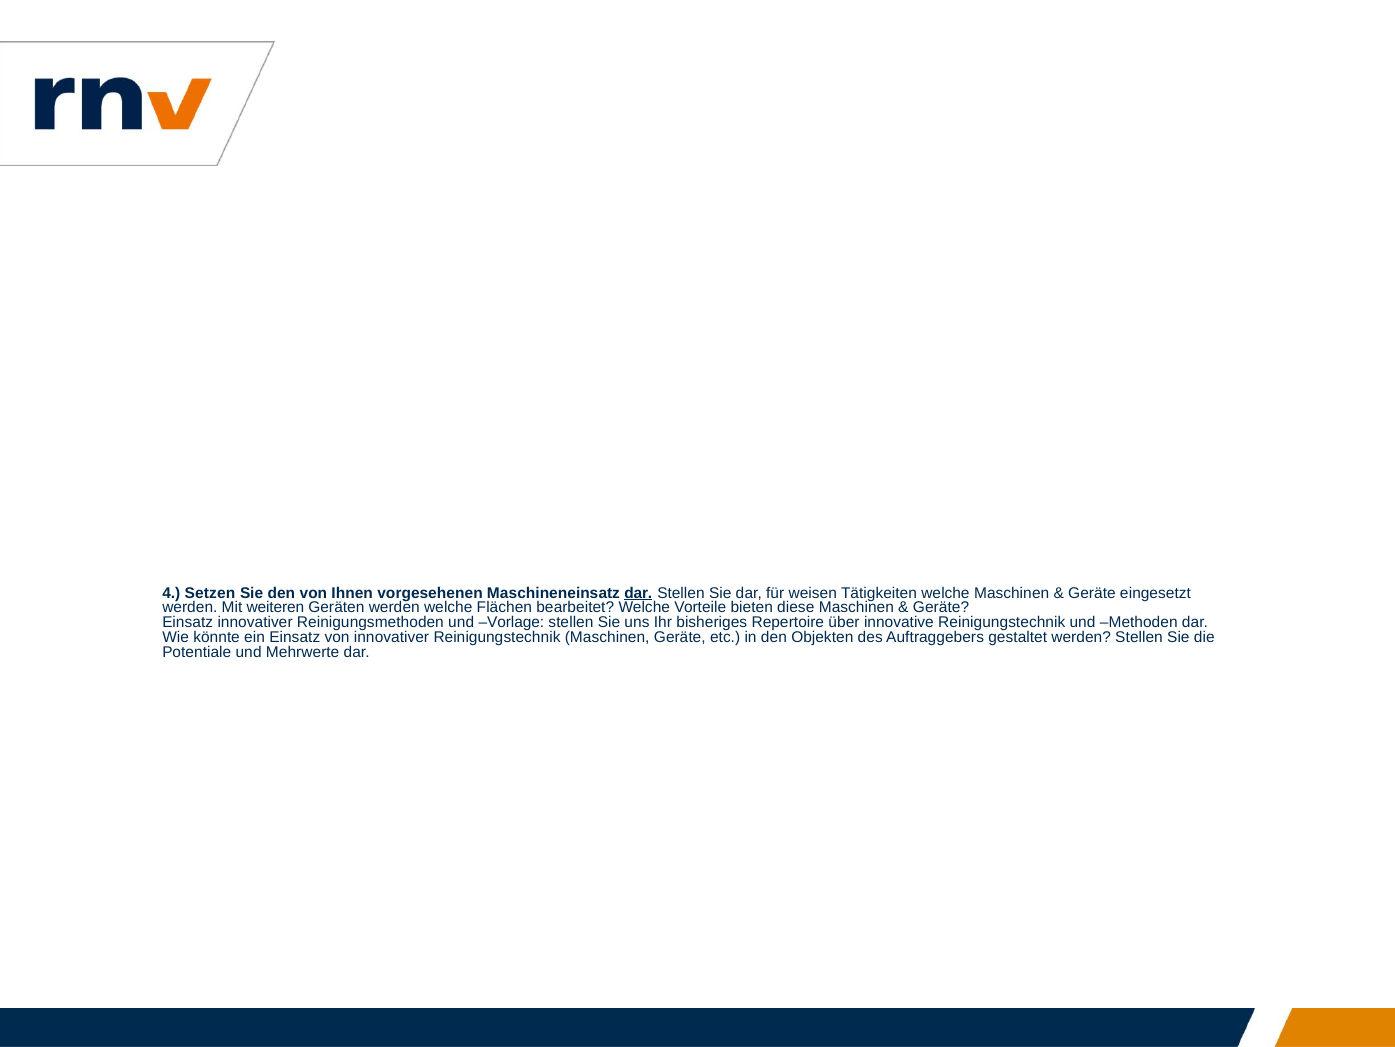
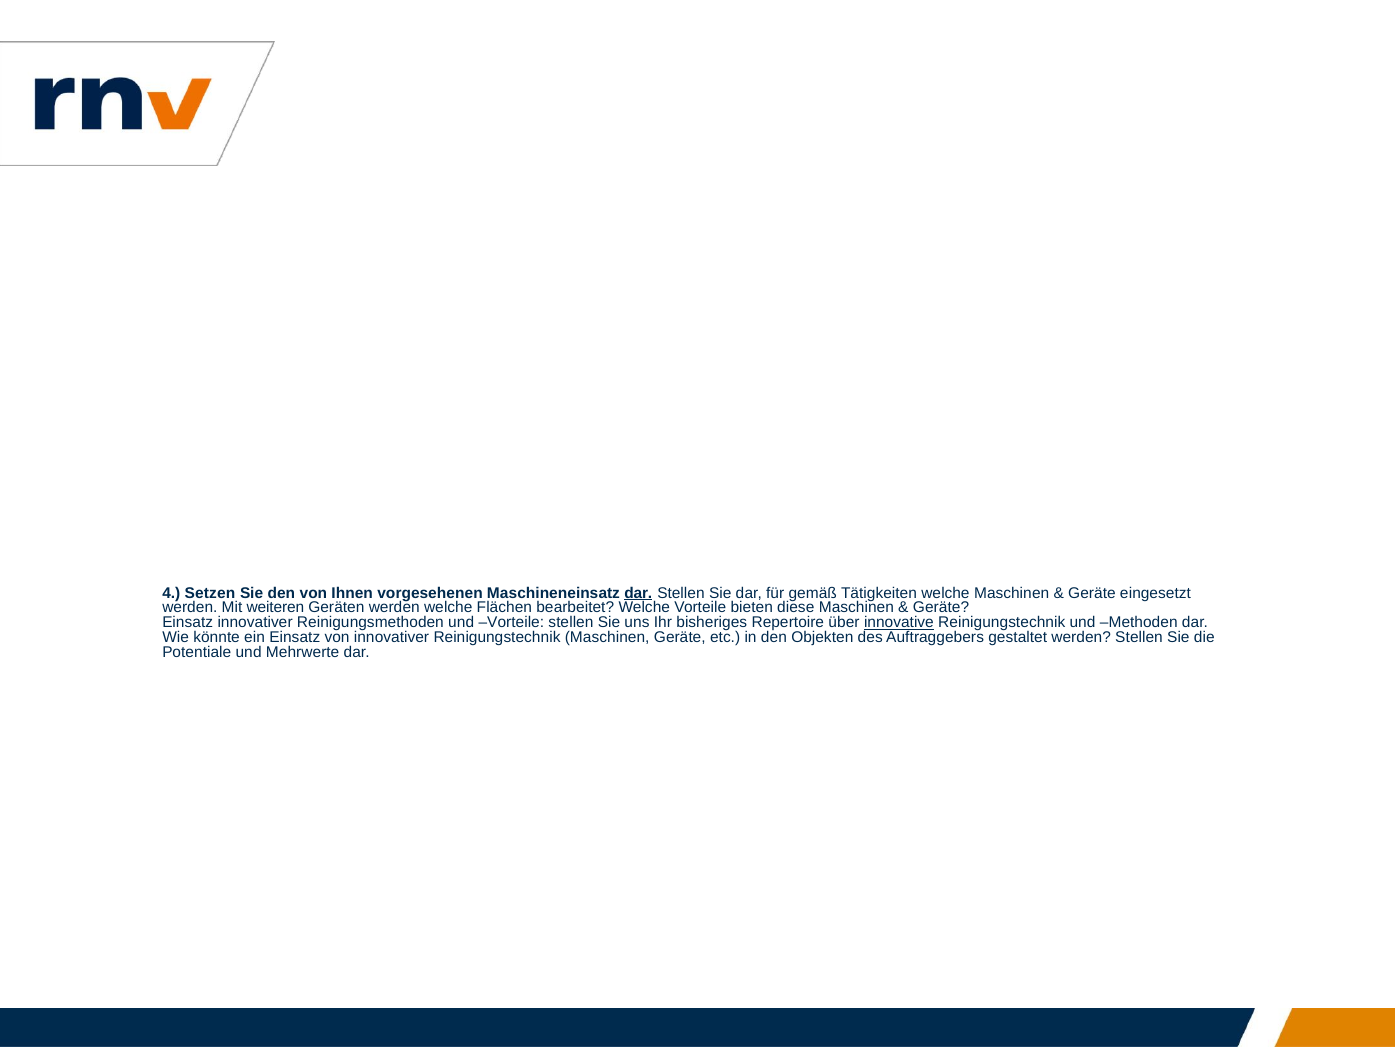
weisen: weisen -> gemäß
und Vorlage: Vorlage -> Vorteile
innovative underline: none -> present
